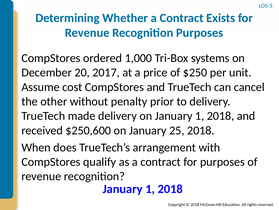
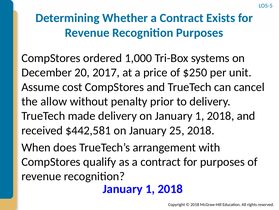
other: other -> allow
$250,600: $250,600 -> $442,581
